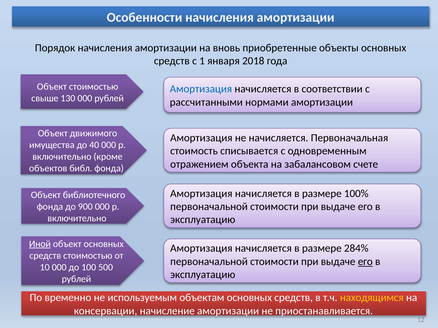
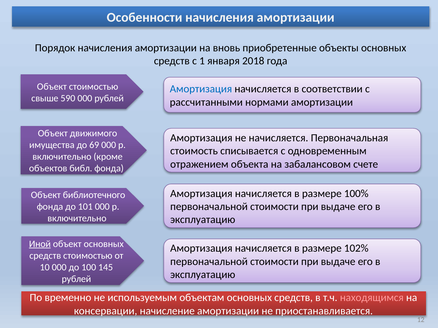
130: 130 -> 590
40: 40 -> 69
900: 900 -> 101
284%: 284% -> 102%
его at (365, 262) underline: present -> none
500: 500 -> 145
находящимся colour: yellow -> pink
